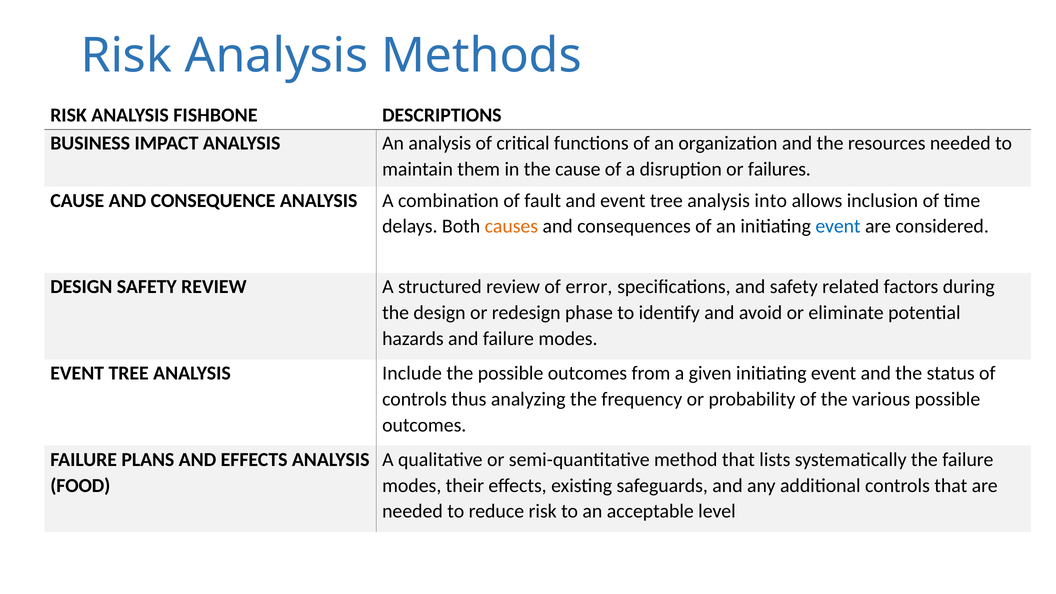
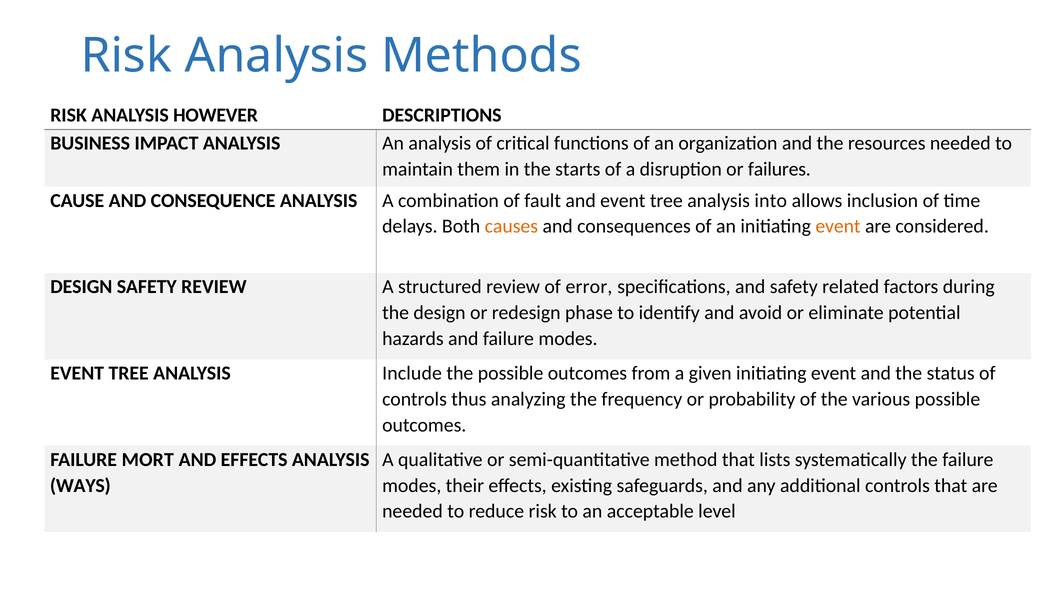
FISHBONE: FISHBONE -> HOWEVER
the cause: cause -> starts
event at (838, 226) colour: blue -> orange
PLANS: PLANS -> MORT
FOOD: FOOD -> WAYS
